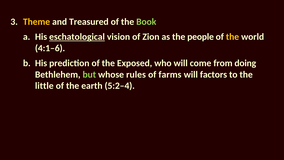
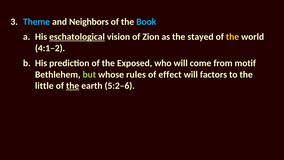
Theme colour: yellow -> light blue
Treasured: Treasured -> Neighbors
Book colour: light green -> light blue
people: people -> stayed
4:1–6: 4:1–6 -> 4:1–2
doing: doing -> motif
farms: farms -> effect
the at (73, 86) underline: none -> present
5:2–4: 5:2–4 -> 5:2–6
